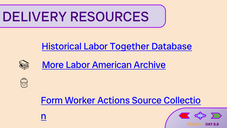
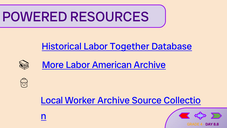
DELIVERY: DELIVERY -> POWERED
Form: Form -> Local
Worker Actions: Actions -> Archive
